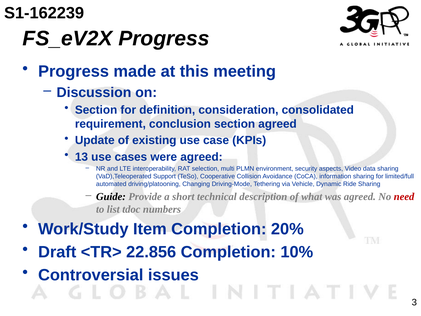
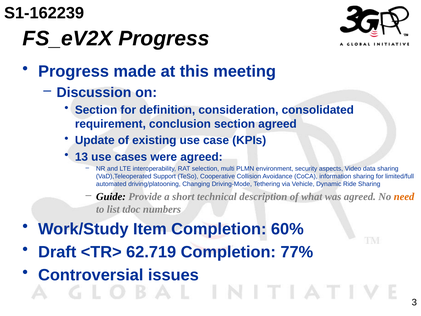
need colour: red -> orange
20%: 20% -> 60%
22.856: 22.856 -> 62.719
10%: 10% -> 77%
